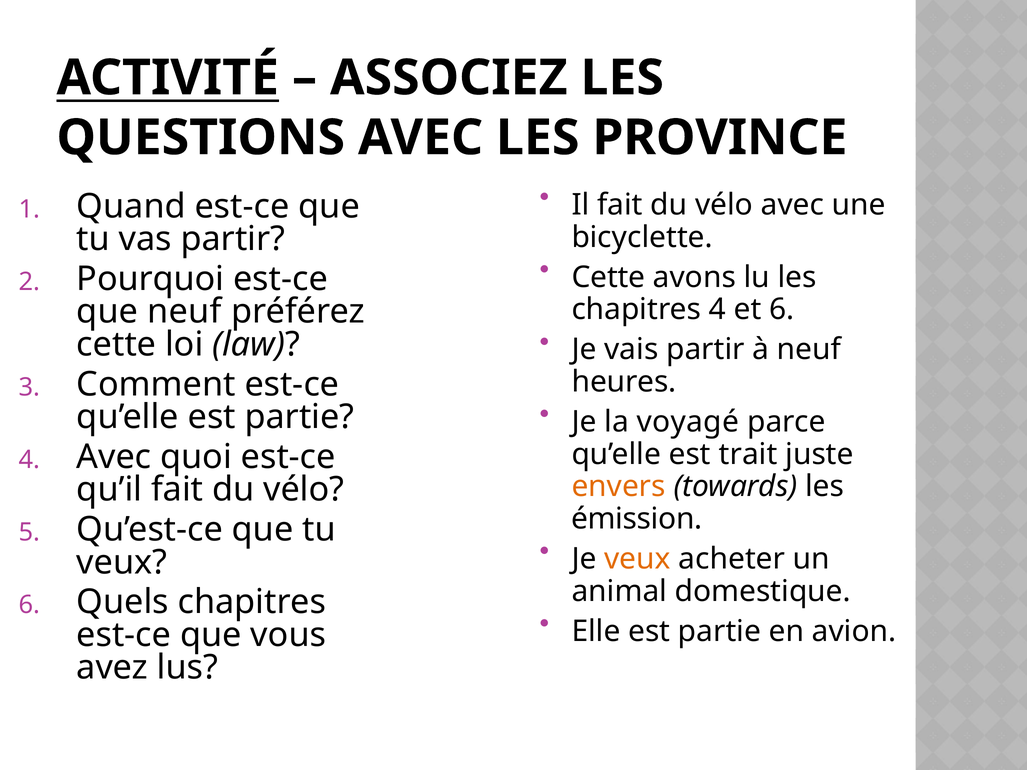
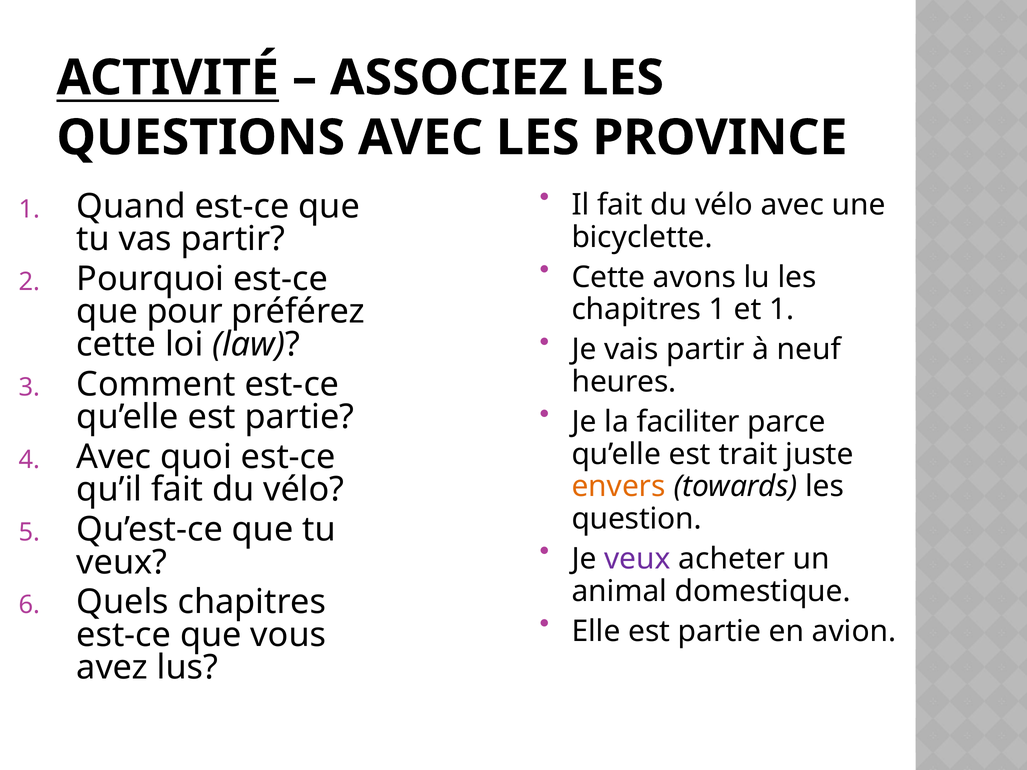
chapitres 4: 4 -> 1
et 6: 6 -> 1
que neuf: neuf -> pour
voyagé: voyagé -> faciliter
émission: émission -> question
veux at (637, 559) colour: orange -> purple
